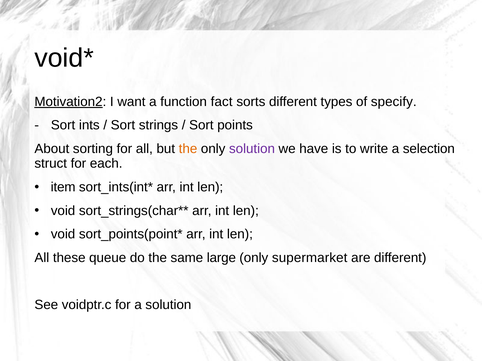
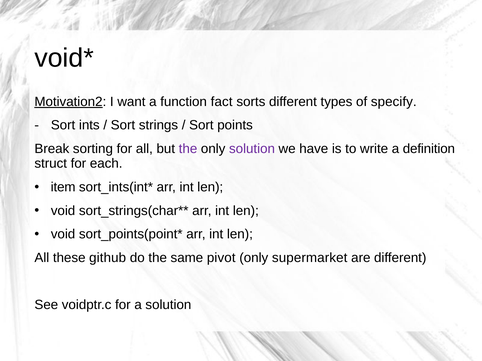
About: About -> Break
the at (188, 149) colour: orange -> purple
selection: selection -> definition
queue: queue -> github
large: large -> pivot
